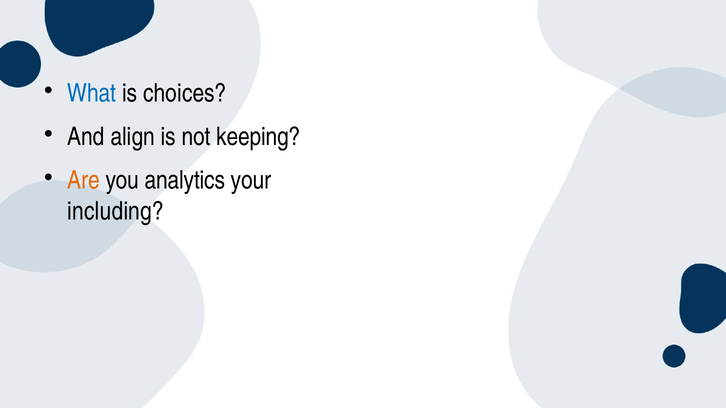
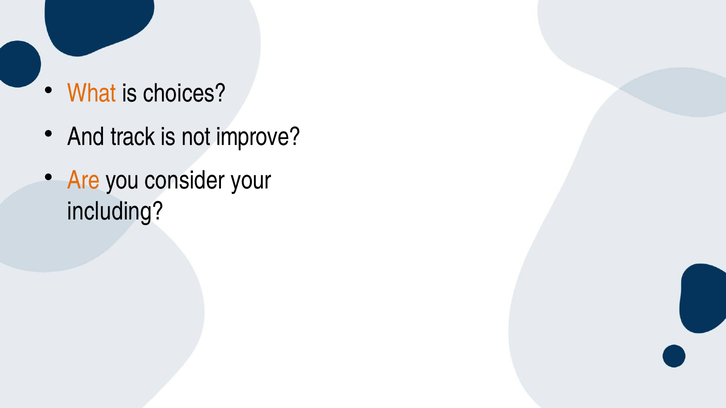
What colour: blue -> orange
align: align -> track
keeping: keeping -> improve
analytics: analytics -> consider
